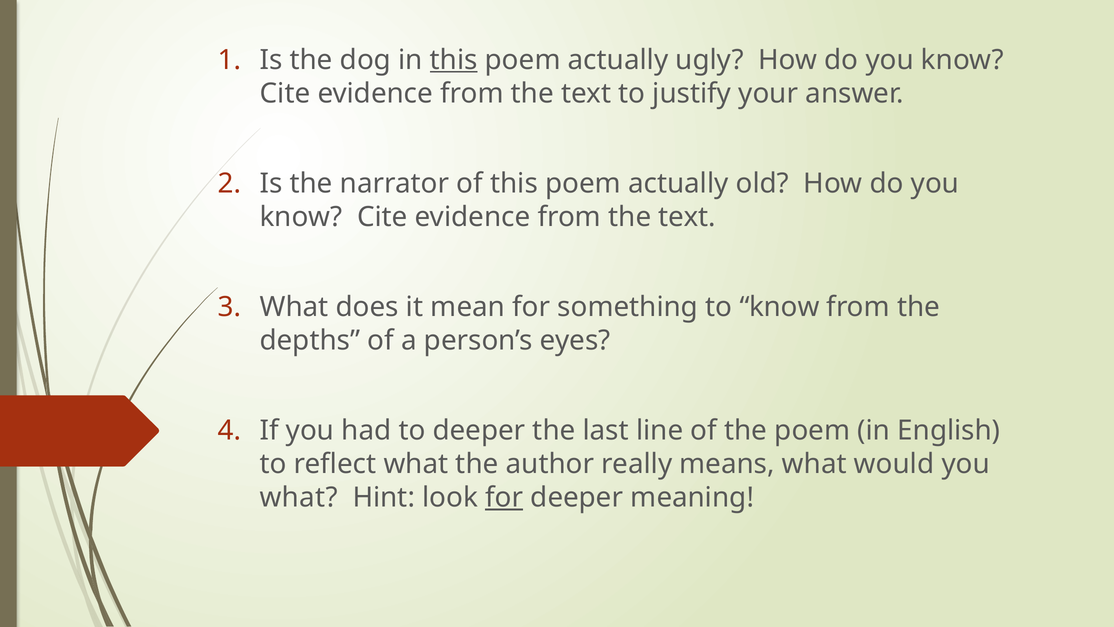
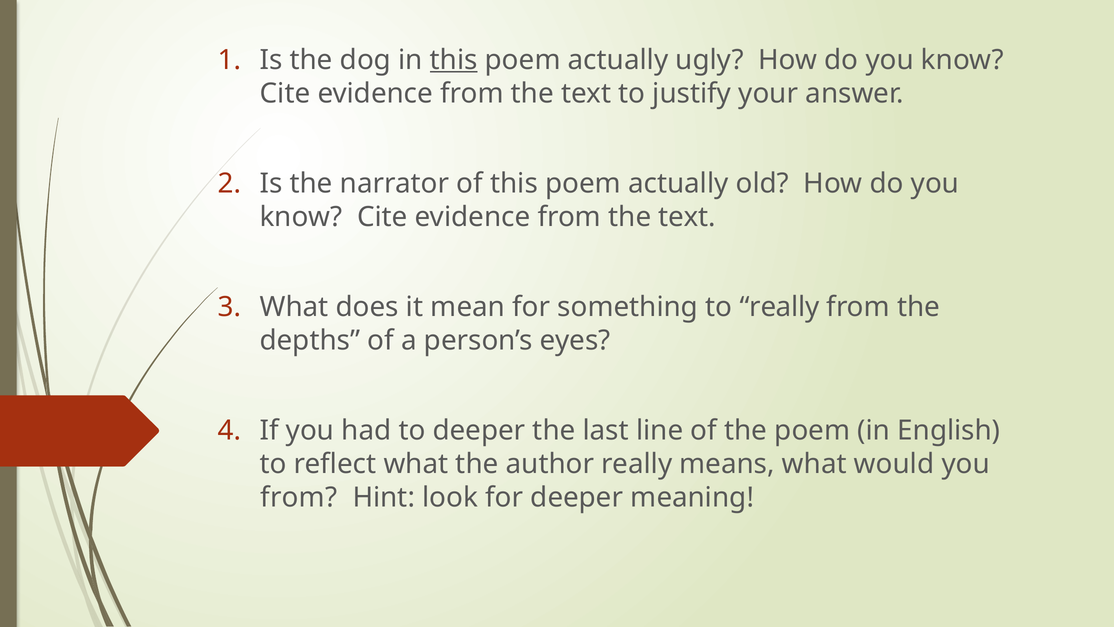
to know: know -> really
what at (299, 497): what -> from
for at (504, 497) underline: present -> none
